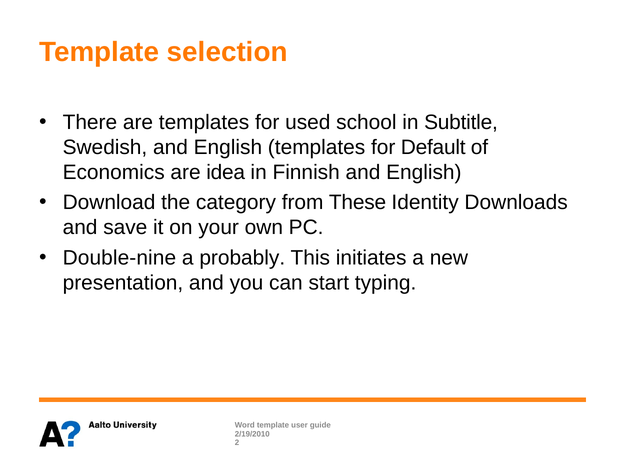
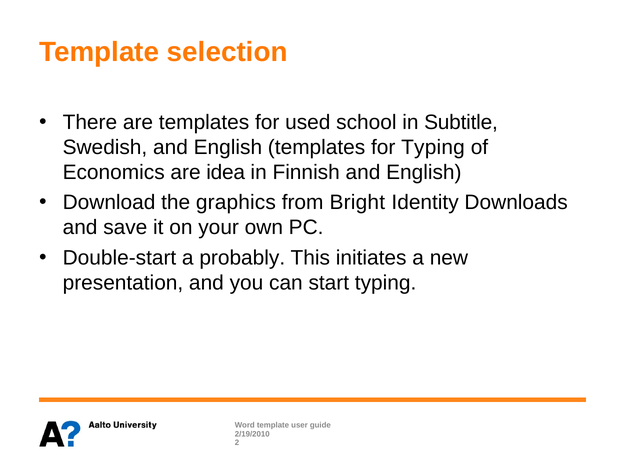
for Default: Default -> Typing
category: category -> graphics
These: These -> Bright
Double-nine: Double-nine -> Double-start
